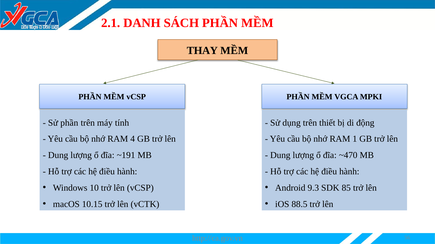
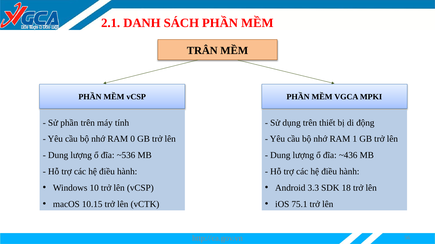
THAY: THAY -> TRÂN
4: 4 -> 0
~191: ~191 -> ~536
~470: ~470 -> ~436
9.3: 9.3 -> 3.3
85: 85 -> 18
88.5: 88.5 -> 75.1
